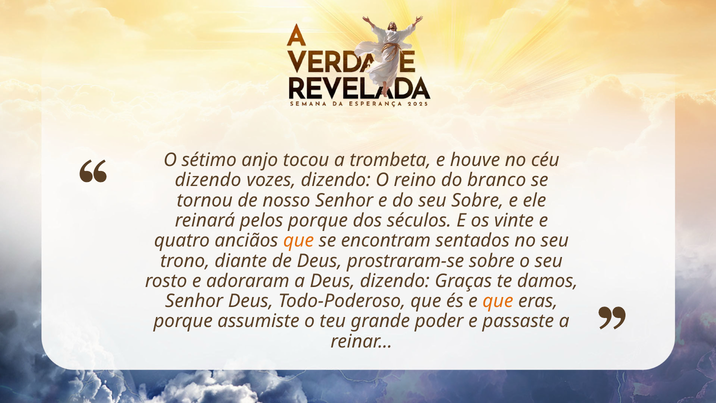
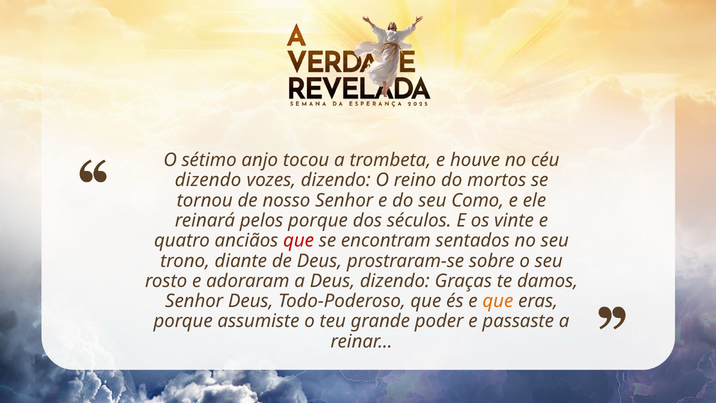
branco: branco -> mortos
seu Sobre: Sobre -> Como
que at (299, 241) colour: orange -> red
